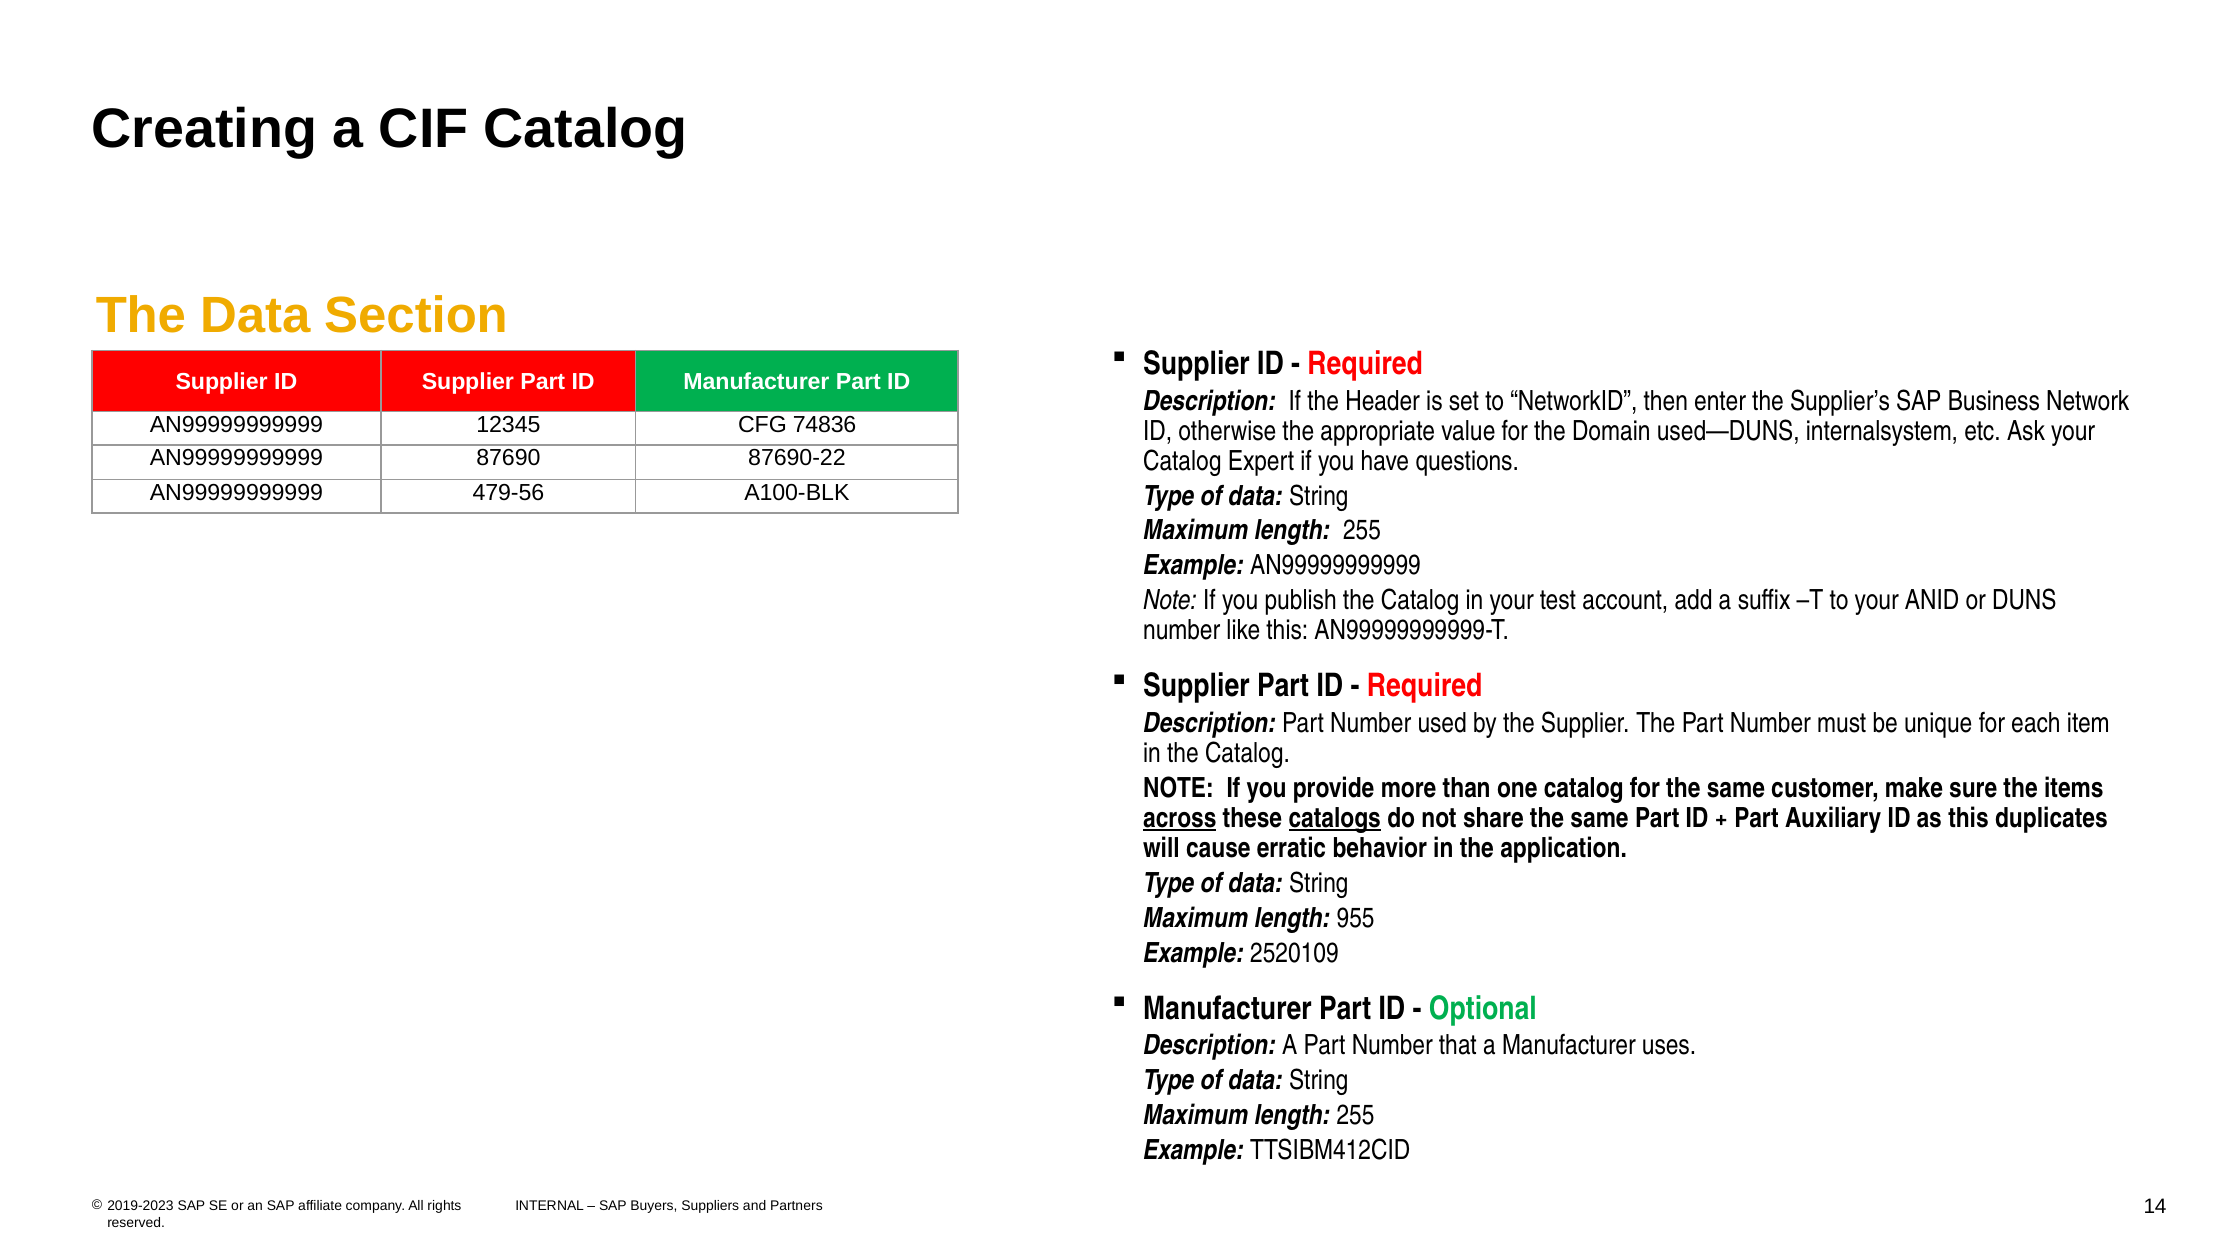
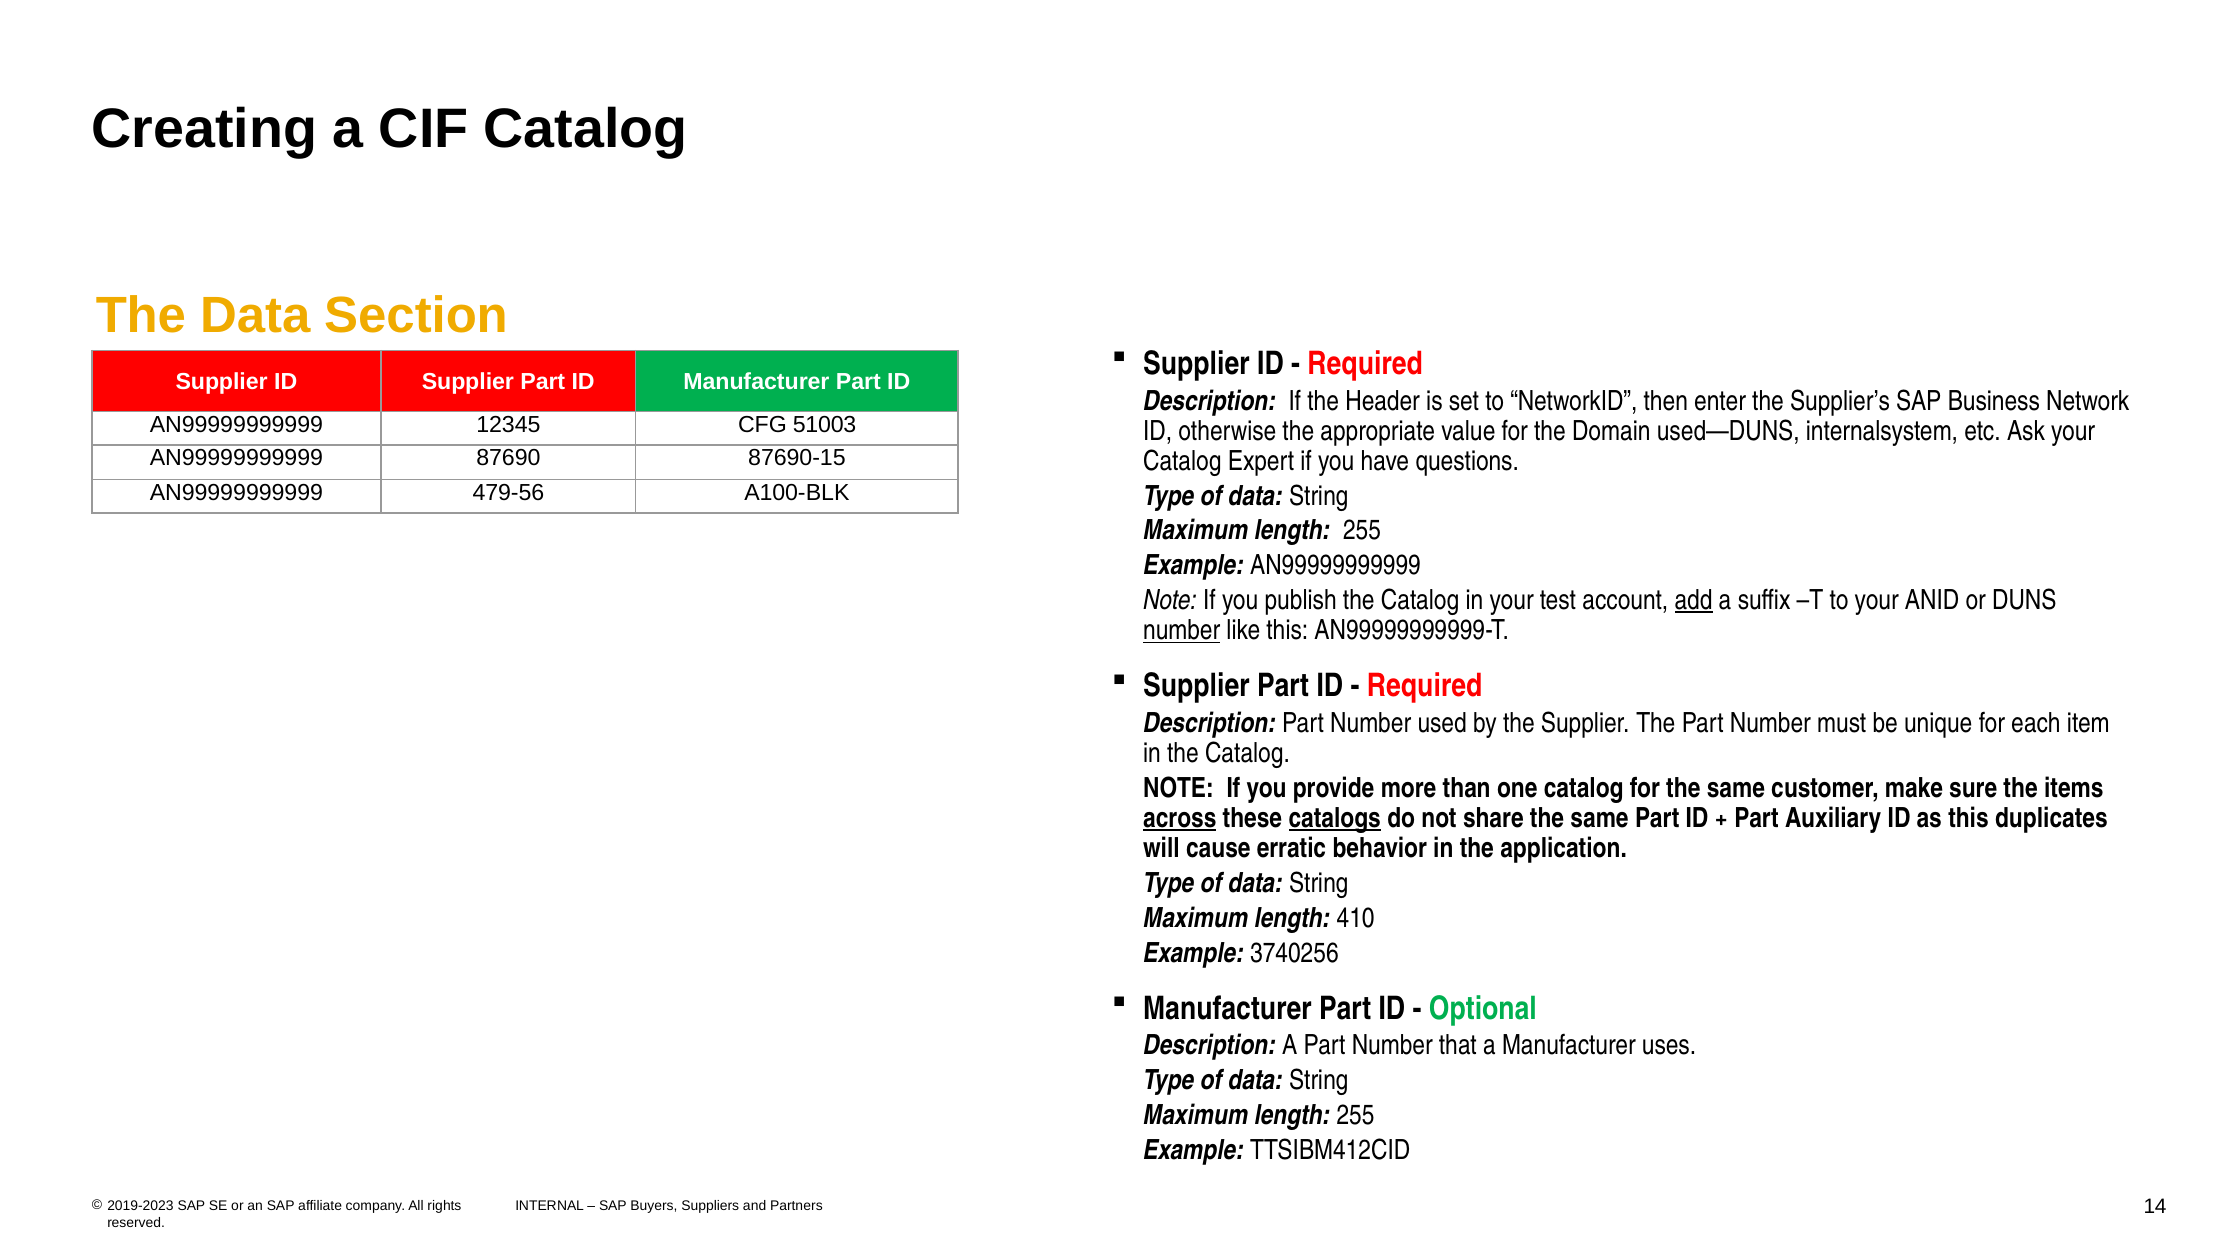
74836: 74836 -> 51003
87690-22: 87690-22 -> 87690-15
add underline: none -> present
number at (1182, 630) underline: none -> present
955: 955 -> 410
2520109: 2520109 -> 3740256
